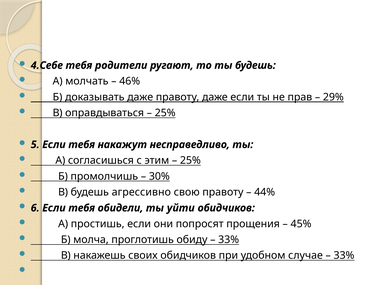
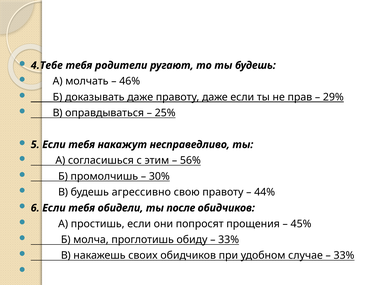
4.Себе: 4.Себе -> 4.Тебе
25% at (190, 160): 25% -> 56%
уйти: уйти -> после
